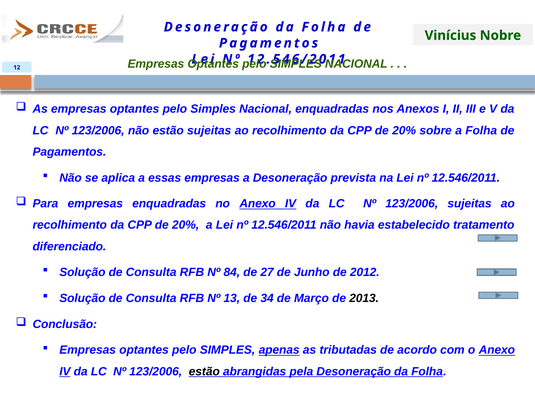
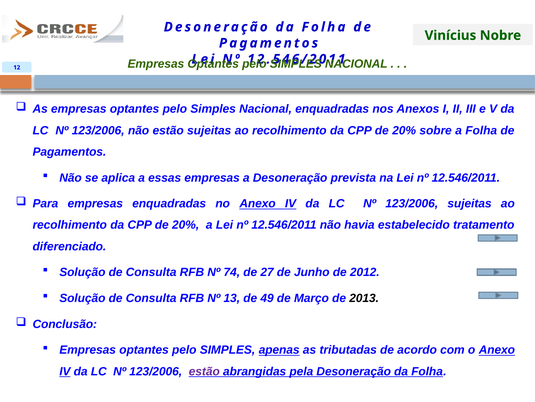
84: 84 -> 74
34: 34 -> 49
estão at (204, 371) colour: black -> purple
